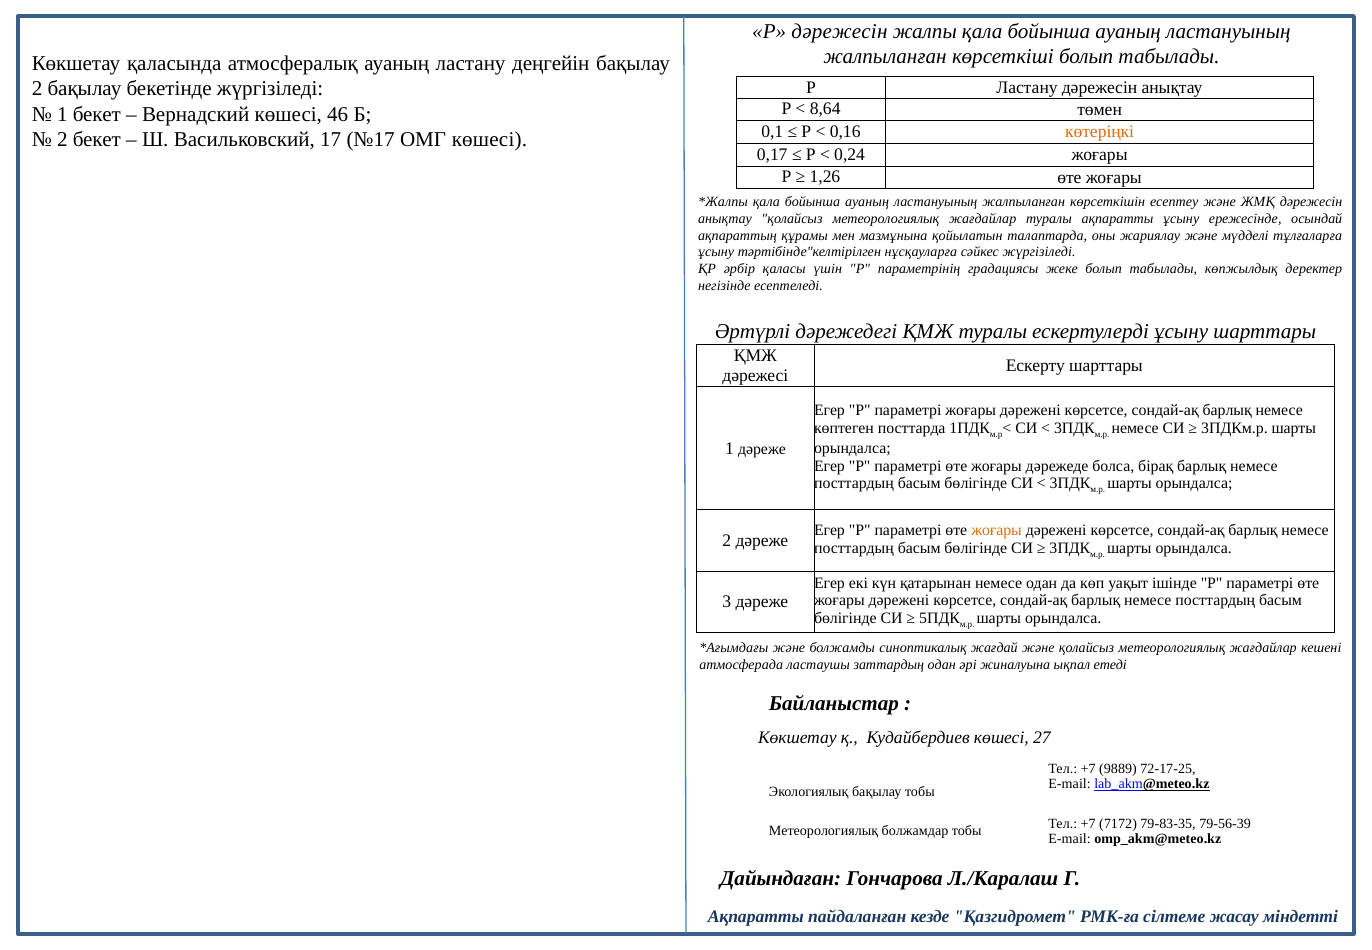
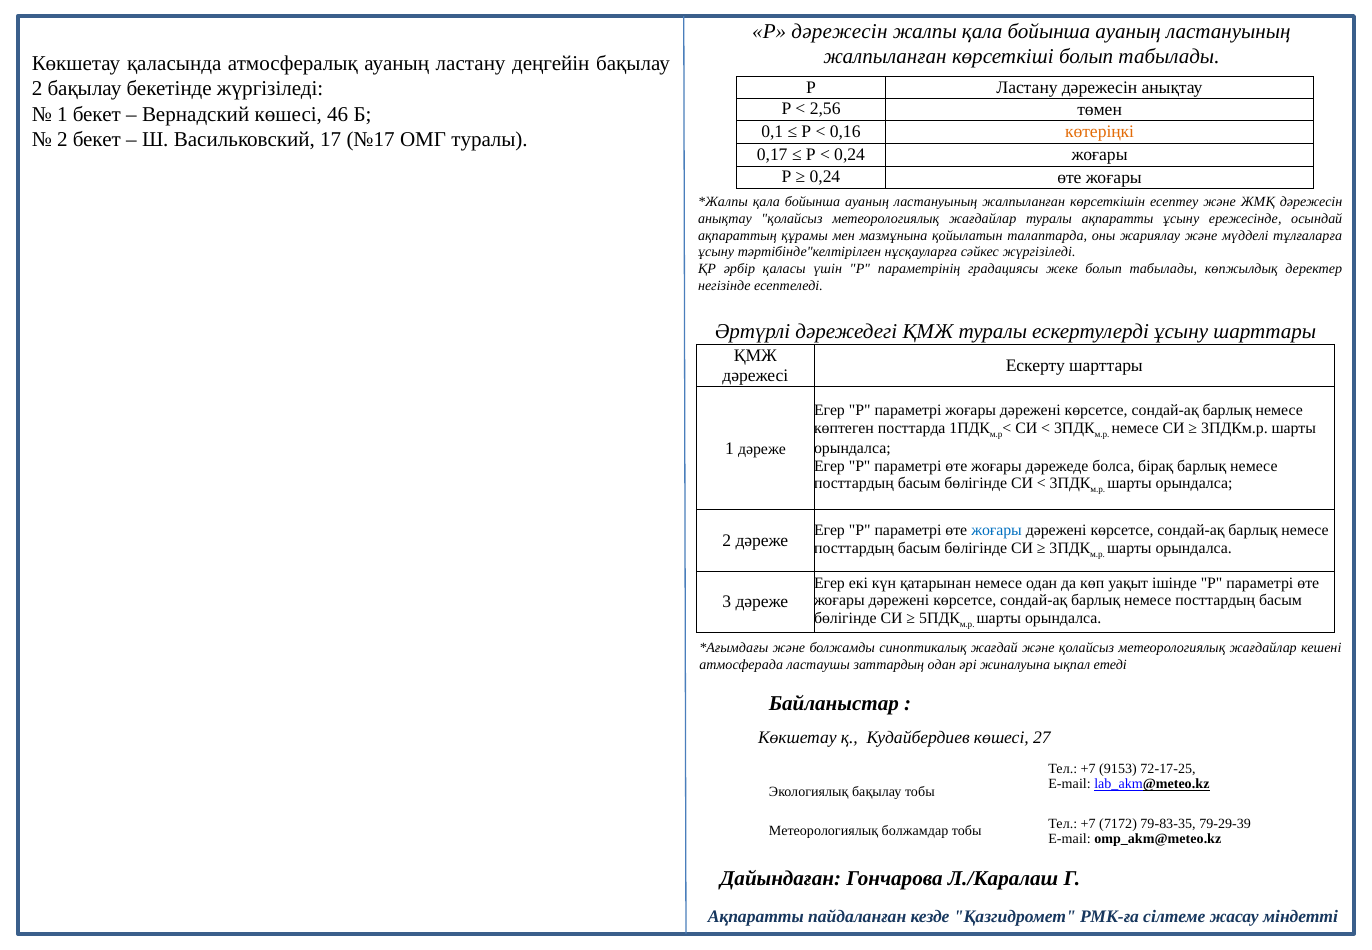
8,64: 8,64 -> 2,56
ОМГ көшесі: көшесі -> туралы
1,26 at (825, 177): 1,26 -> 0,24
жоғары at (997, 530) colour: orange -> blue
9889: 9889 -> 9153
79-56-39: 79-56-39 -> 79-29-39
